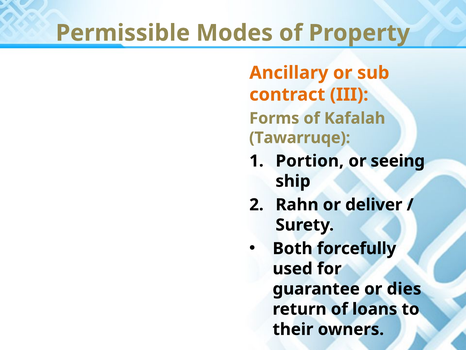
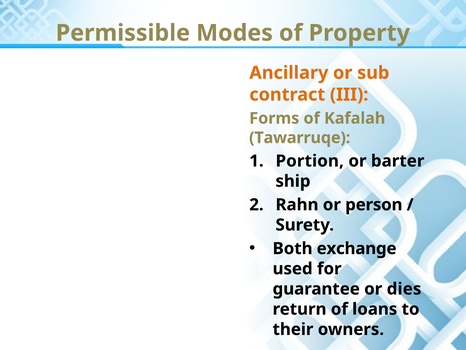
seeing: seeing -> barter
deliver: deliver -> person
forcefully: forcefully -> exchange
